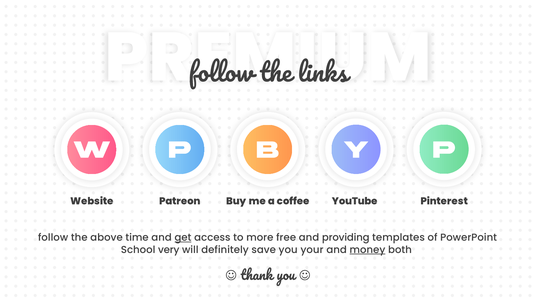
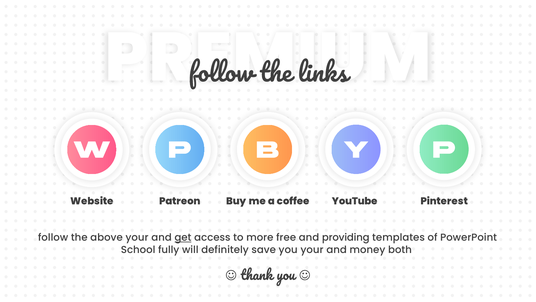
above time: time -> your
very: very -> fully
money underline: present -> none
